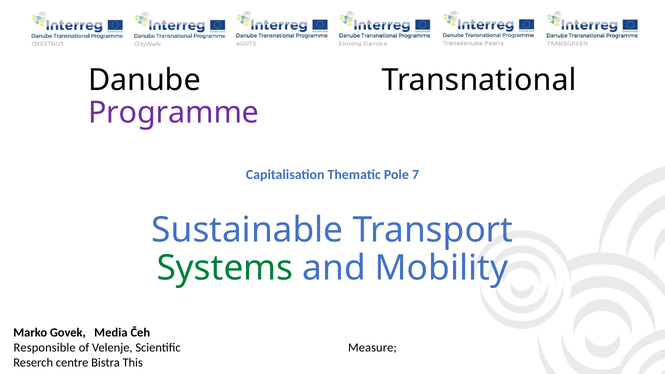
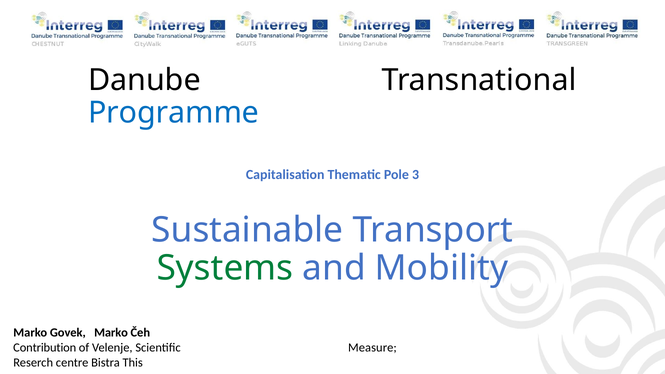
Programme colour: purple -> blue
7: 7 -> 3
Govek Media: Media -> Marko
Responsible: Responsible -> Contribution
